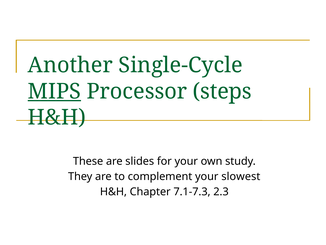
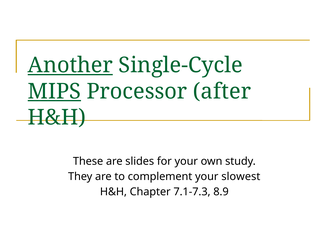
Another underline: none -> present
steps: steps -> after
2.3: 2.3 -> 8.9
